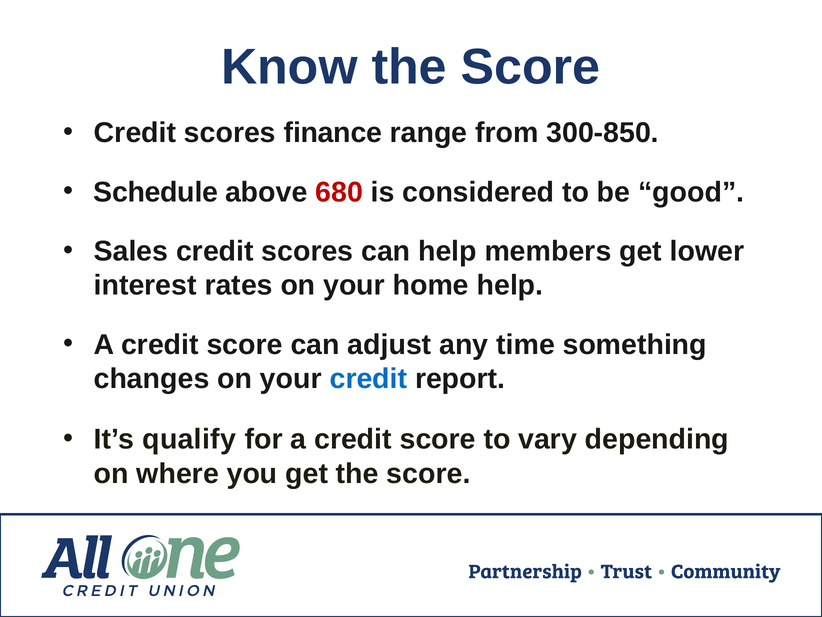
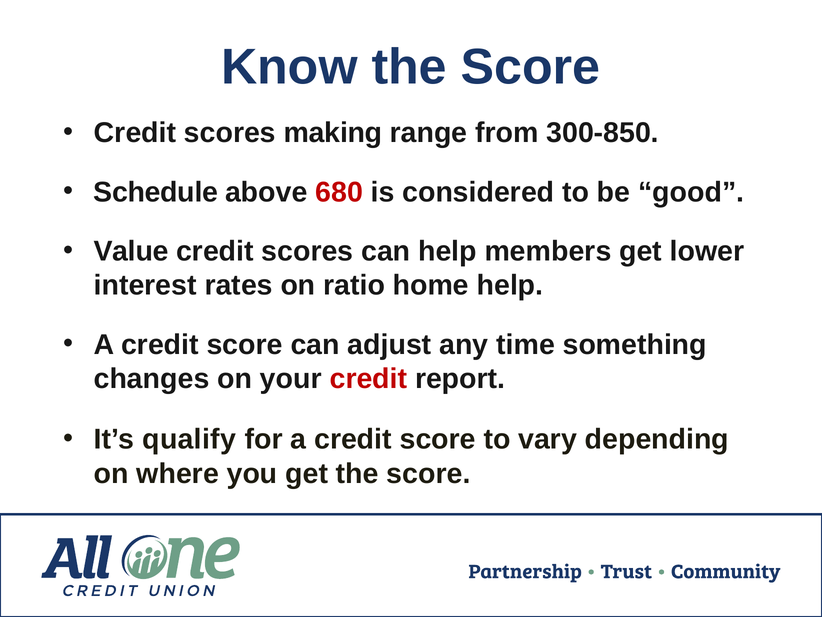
finance: finance -> making
Sales: Sales -> Value
rates on your: your -> ratio
credit at (368, 379) colour: blue -> red
